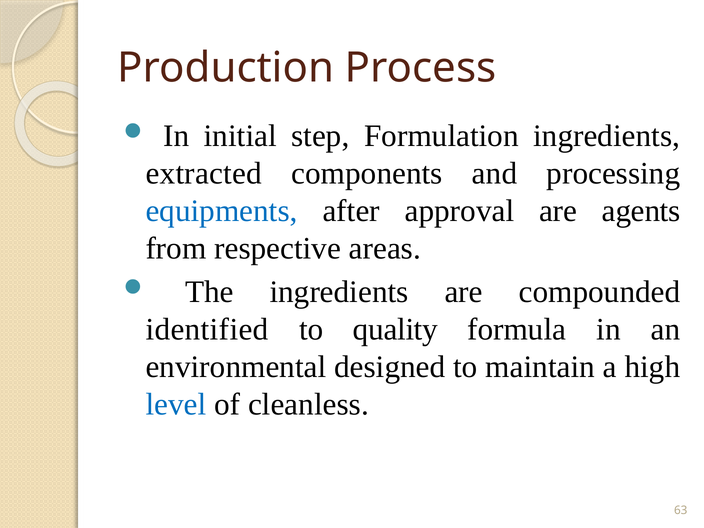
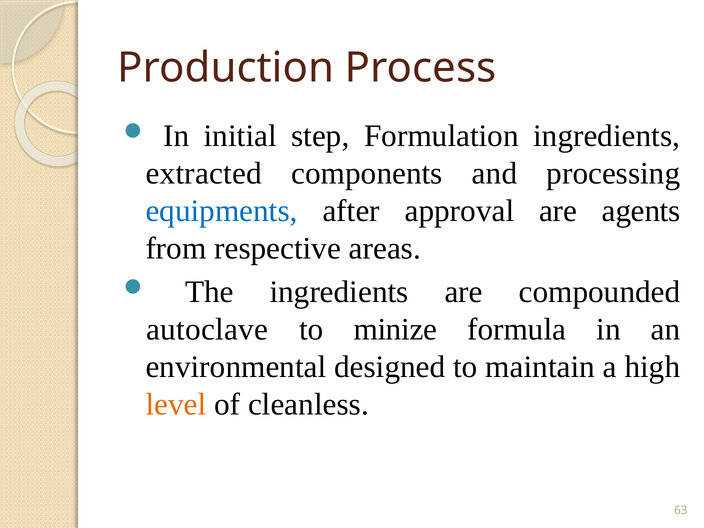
identified: identified -> autoclave
quality: quality -> minize
level colour: blue -> orange
